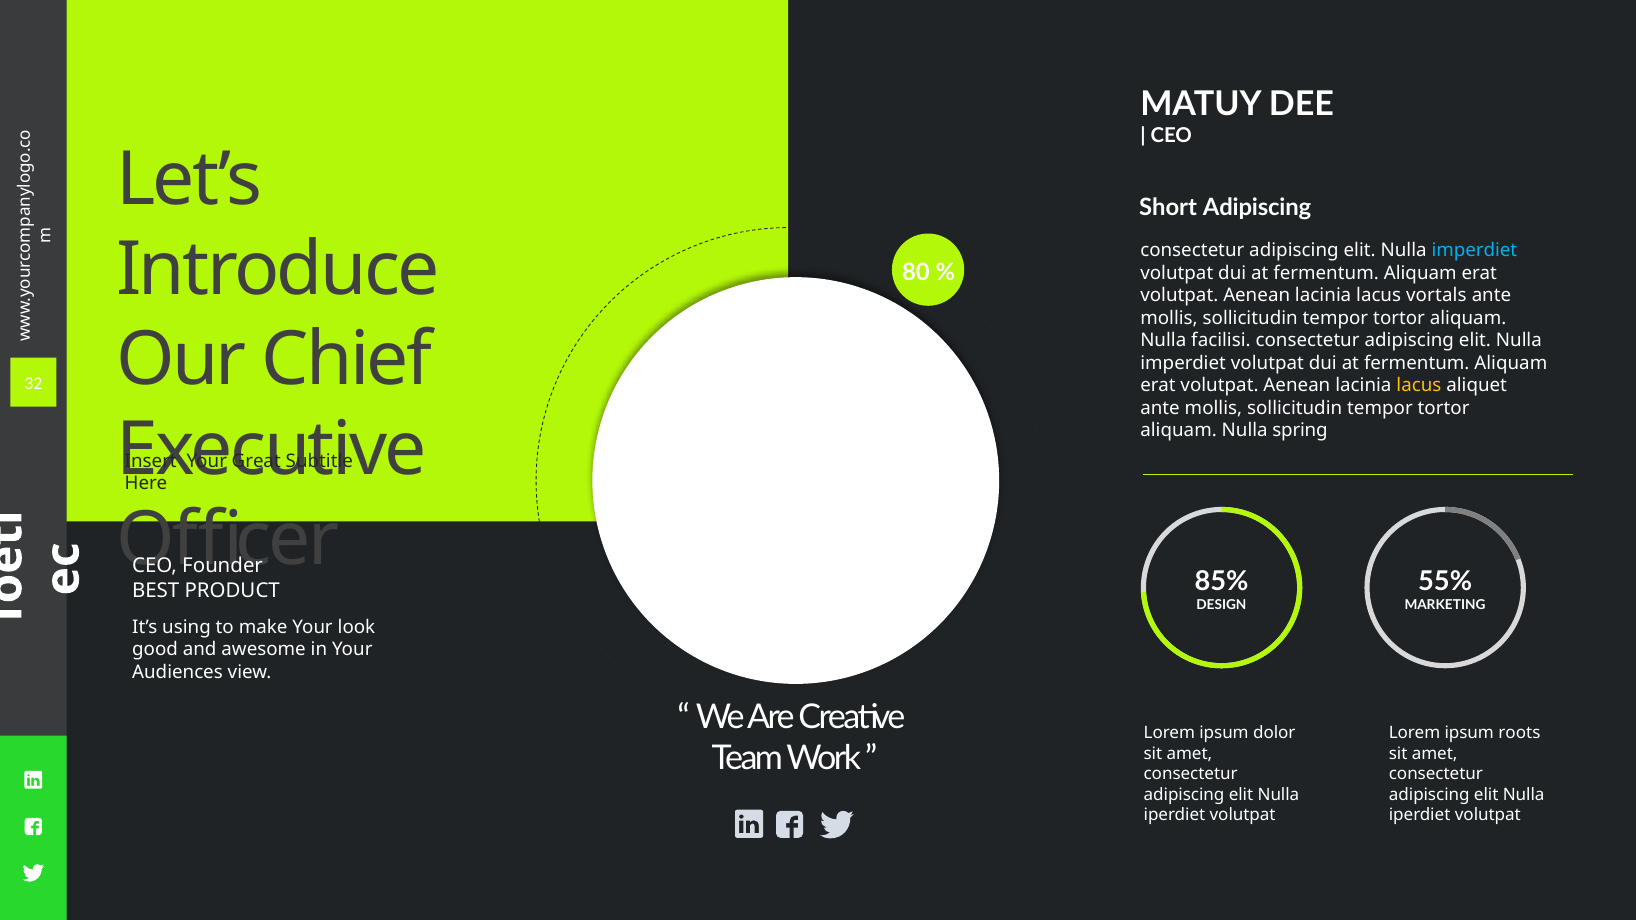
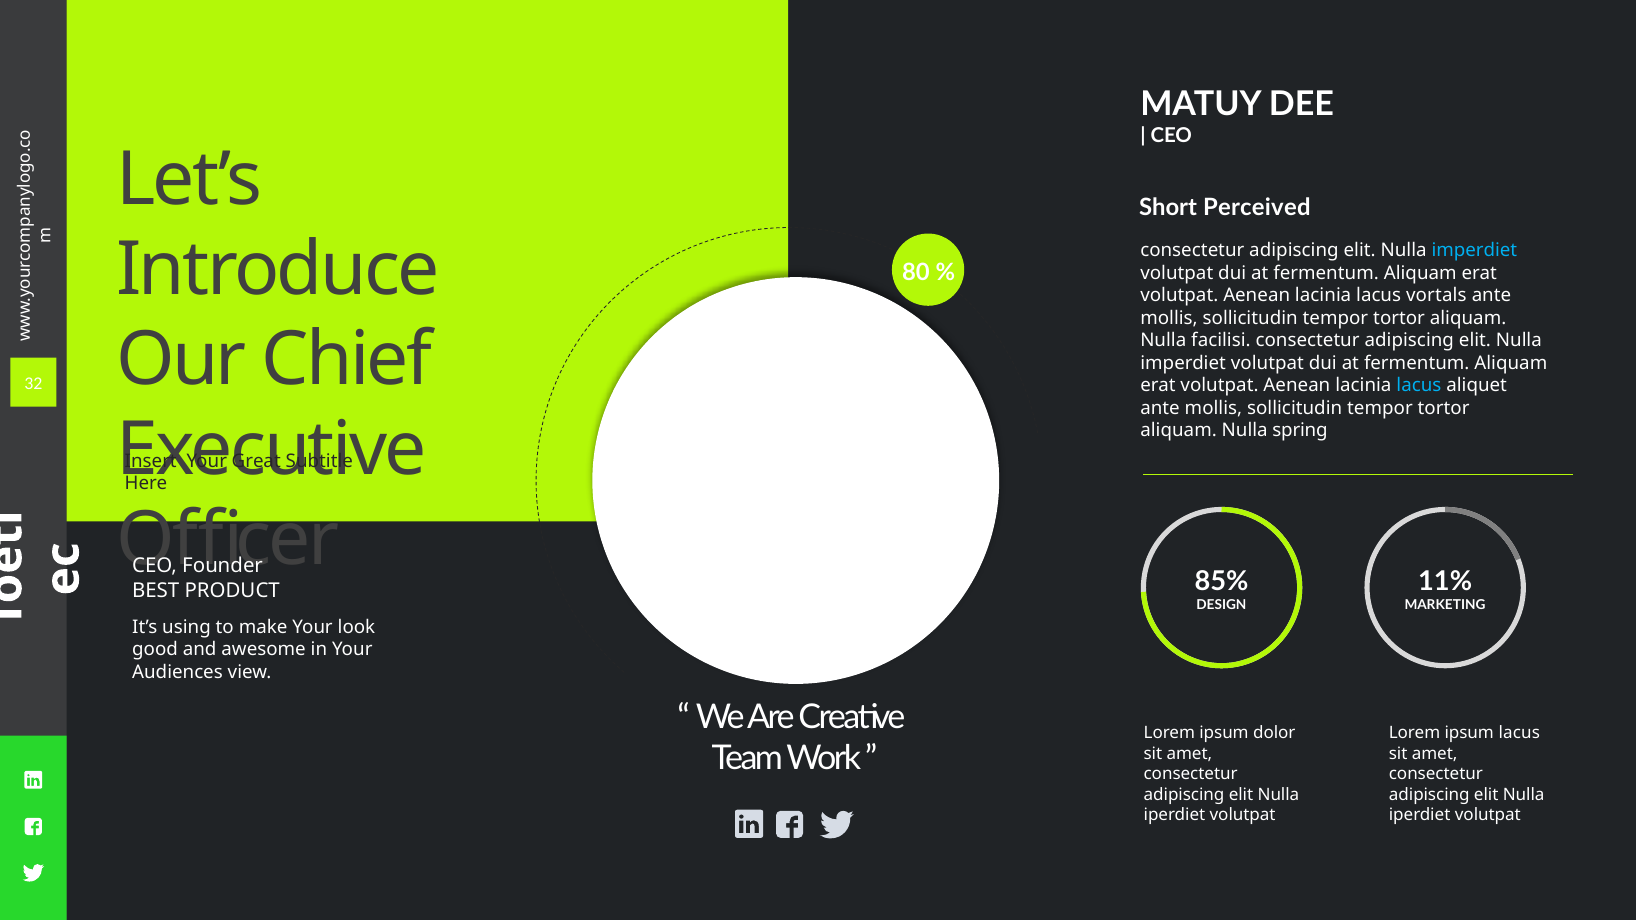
Short Adipiscing: Adipiscing -> Perceived
lacus at (1419, 385) colour: yellow -> light blue
55%: 55% -> 11%
ipsum roots: roots -> lacus
